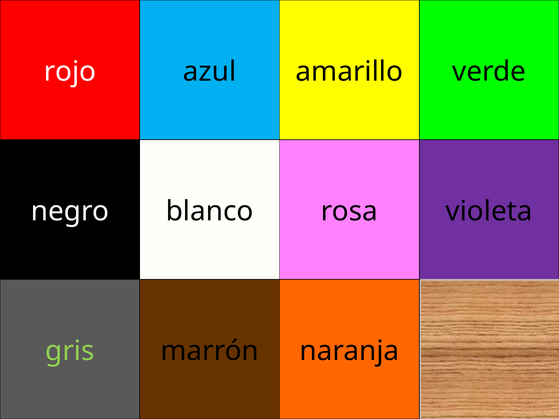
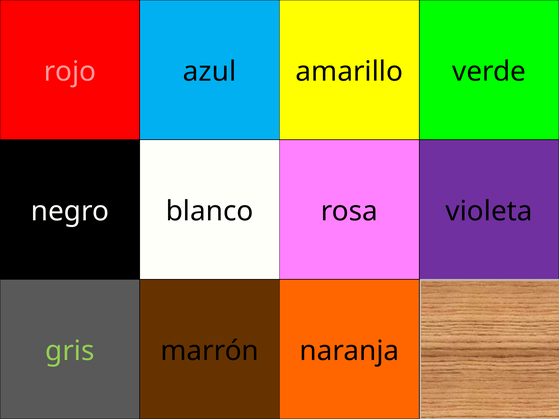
rojo colour: white -> pink
